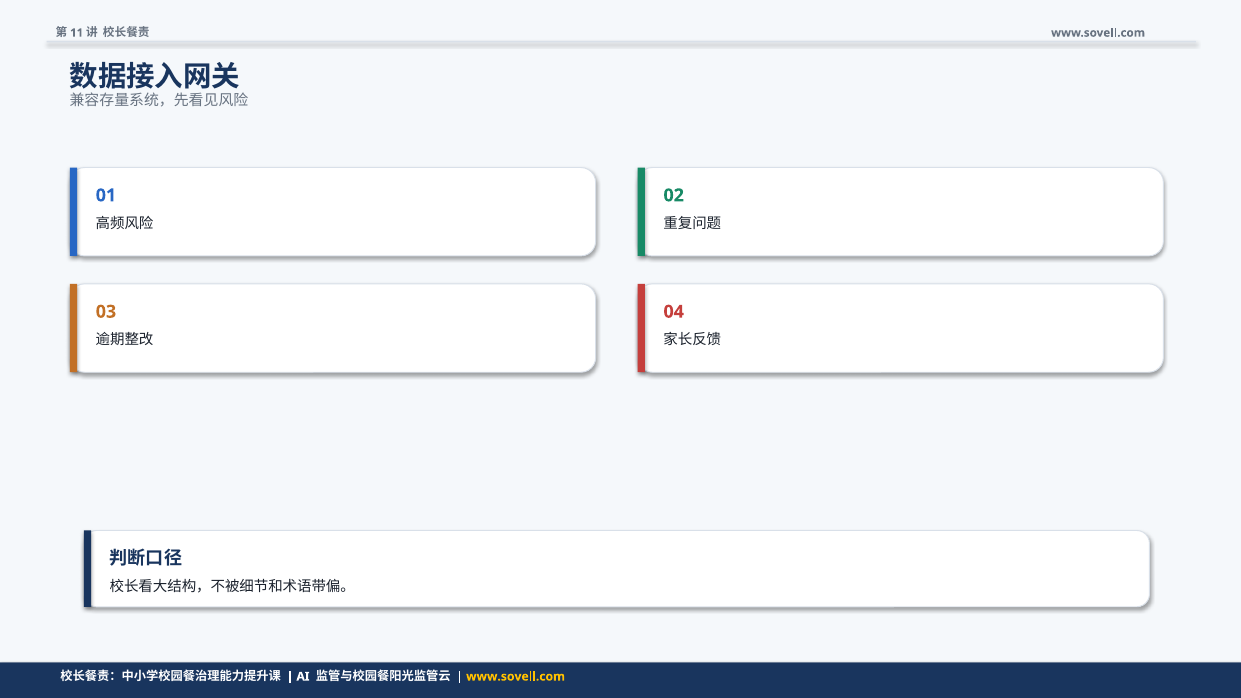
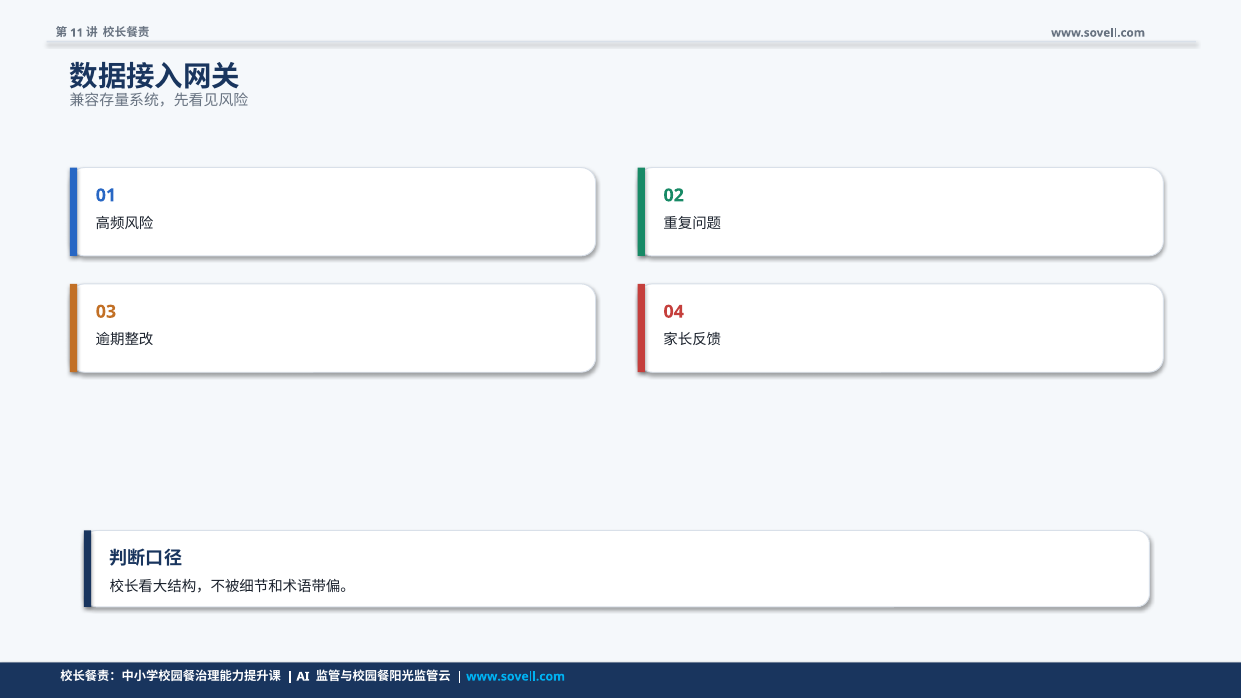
www.sovell.com at (516, 677) colour: yellow -> light blue
